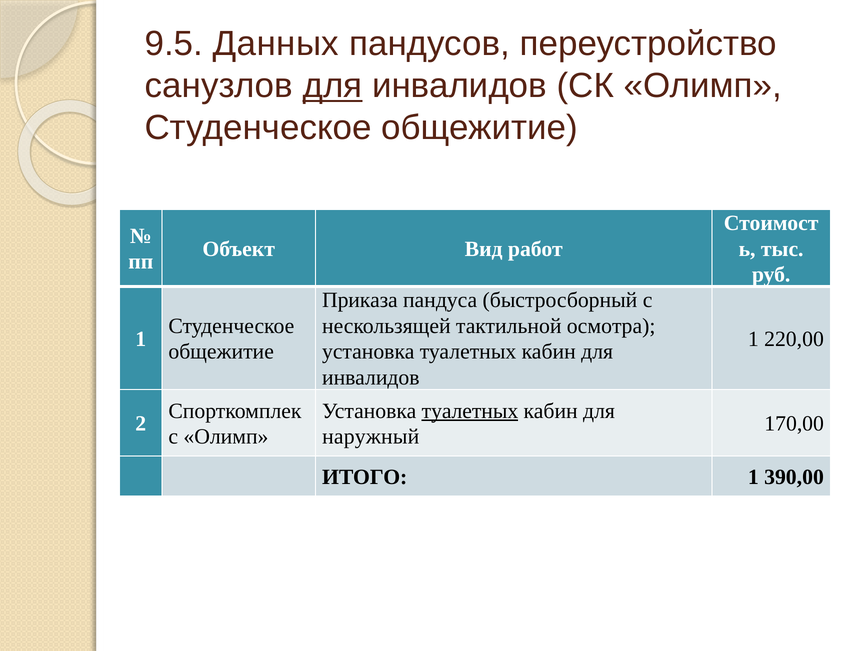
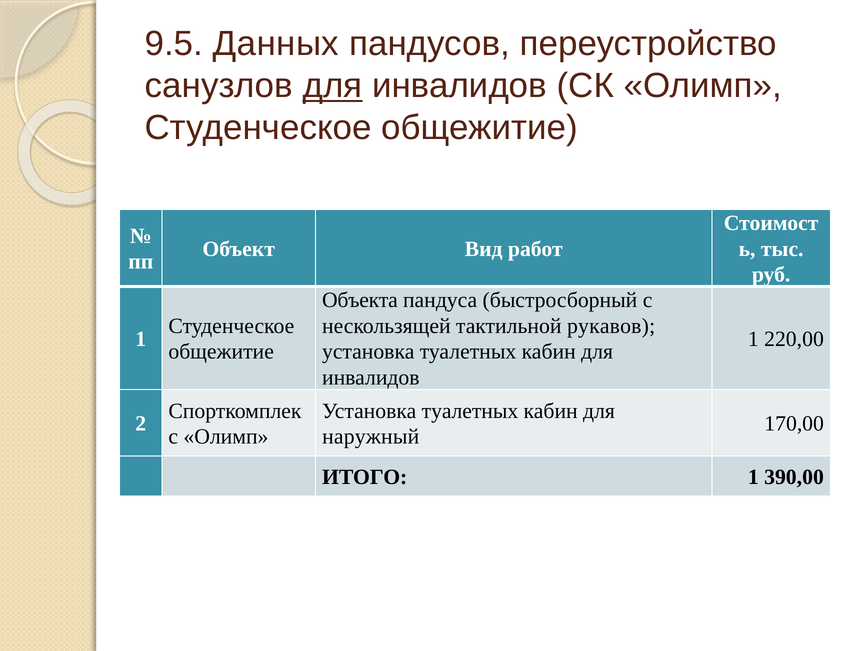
Приказа: Приказа -> Объекта
осмотра: осмотра -> рукавов
туалетных at (470, 411) underline: present -> none
